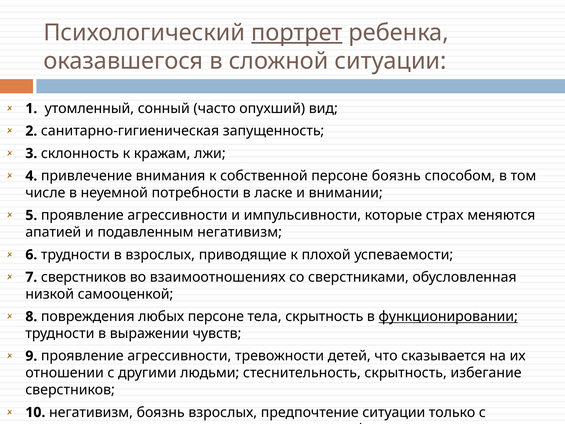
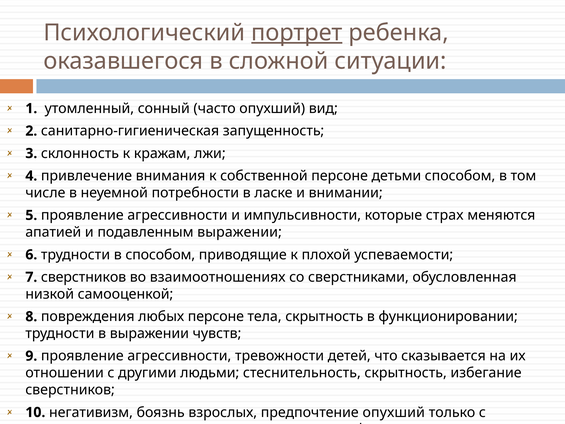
персоне боязнь: боязнь -> детьми
подавленным негативизм: негативизм -> выражении
в взрослых: взрослых -> способом
функционировании underline: present -> none
предпочтение ситуации: ситуации -> опухший
